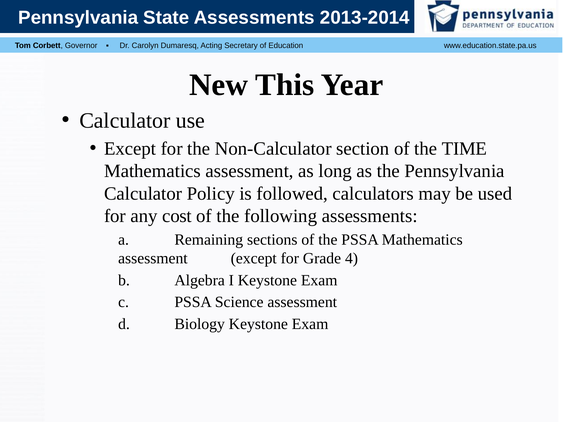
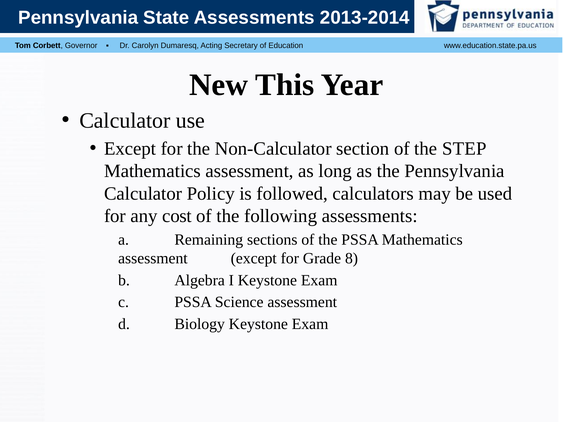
TIME: TIME -> STEP
4: 4 -> 8
